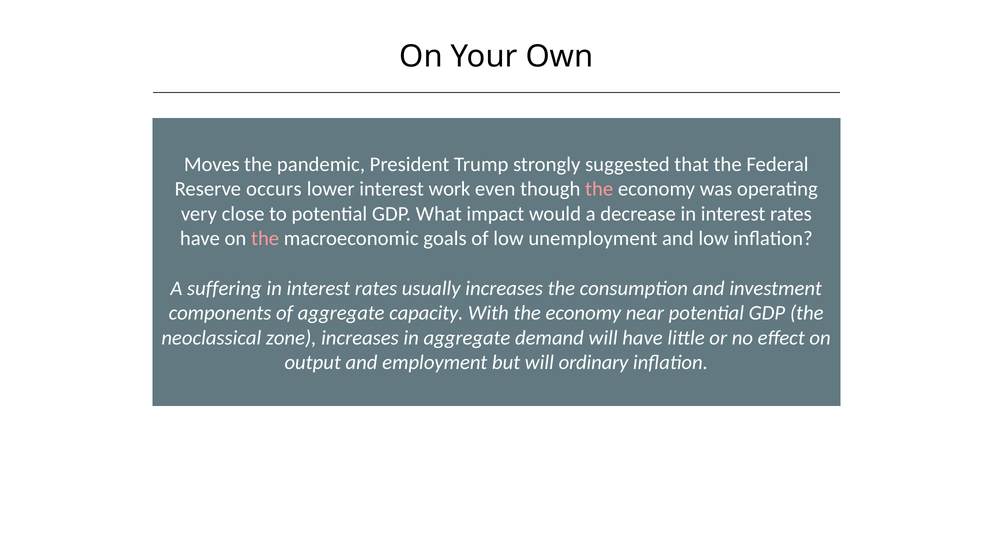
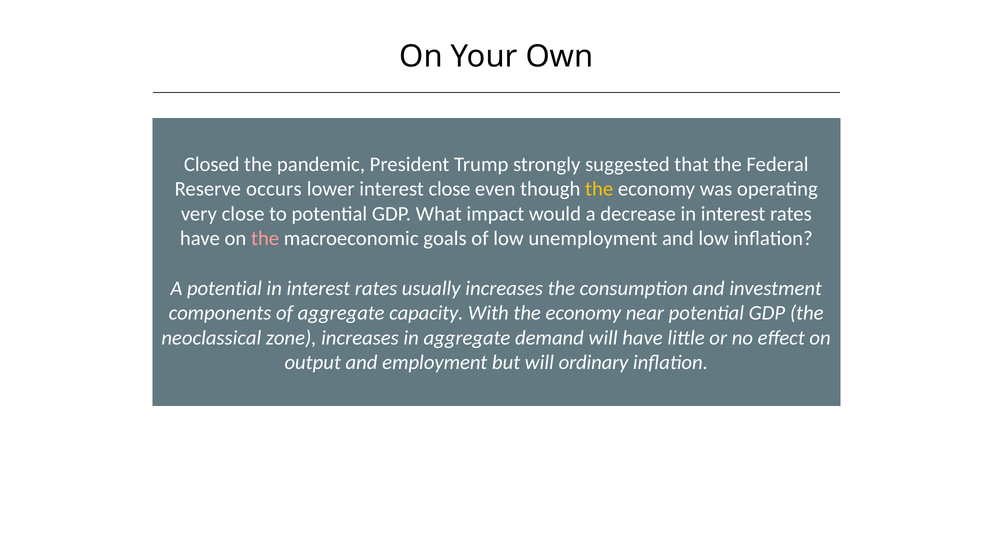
Moves: Moves -> Closed
interest work: work -> close
the at (599, 189) colour: pink -> yellow
A suffering: suffering -> potential
